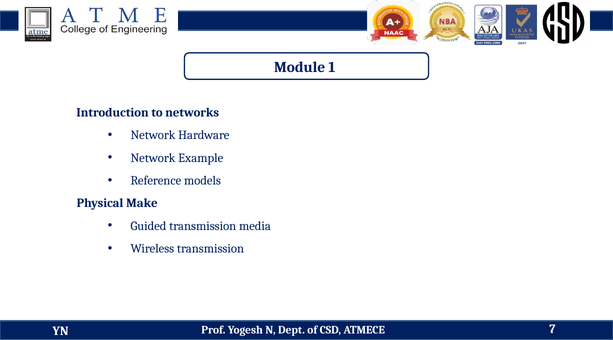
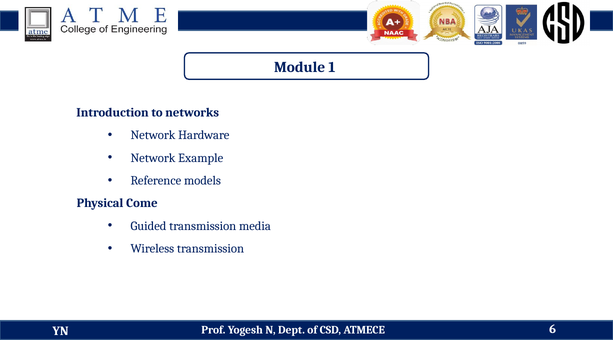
Make: Make -> Come
7: 7 -> 6
